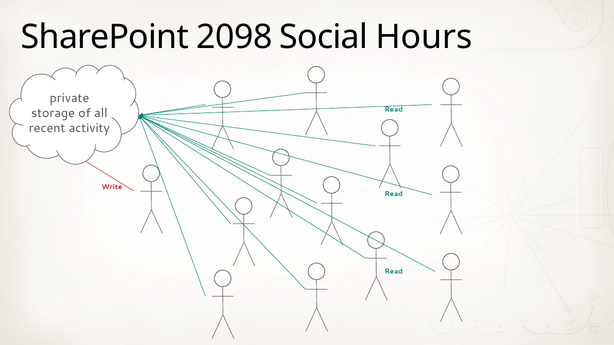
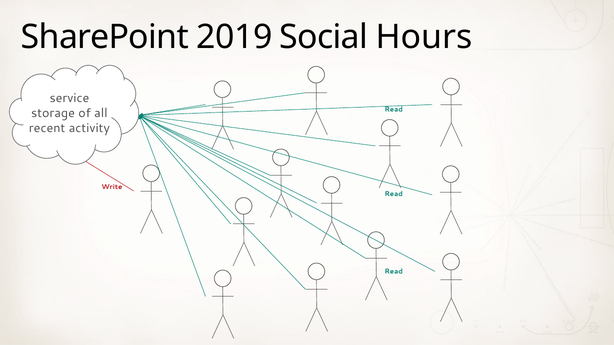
2098: 2098 -> 2019
private: private -> service
